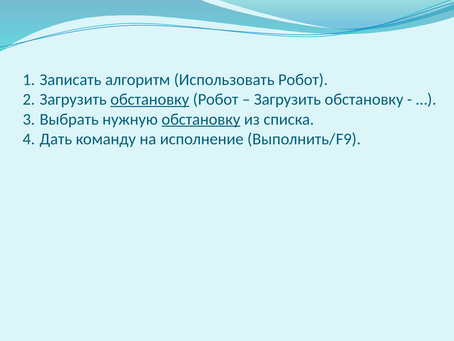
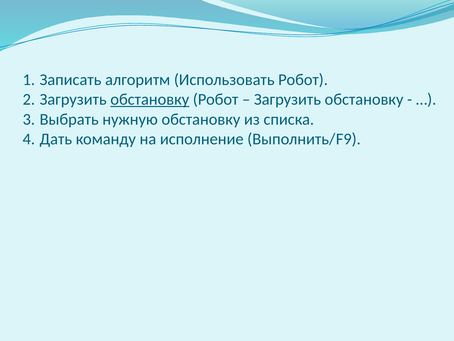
обстановку at (201, 119) underline: present -> none
